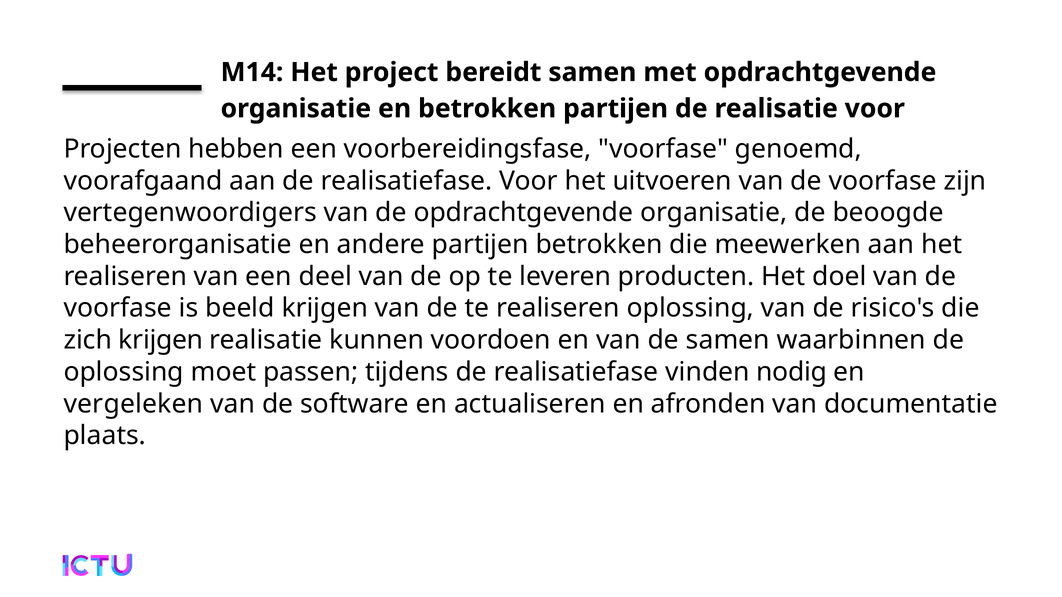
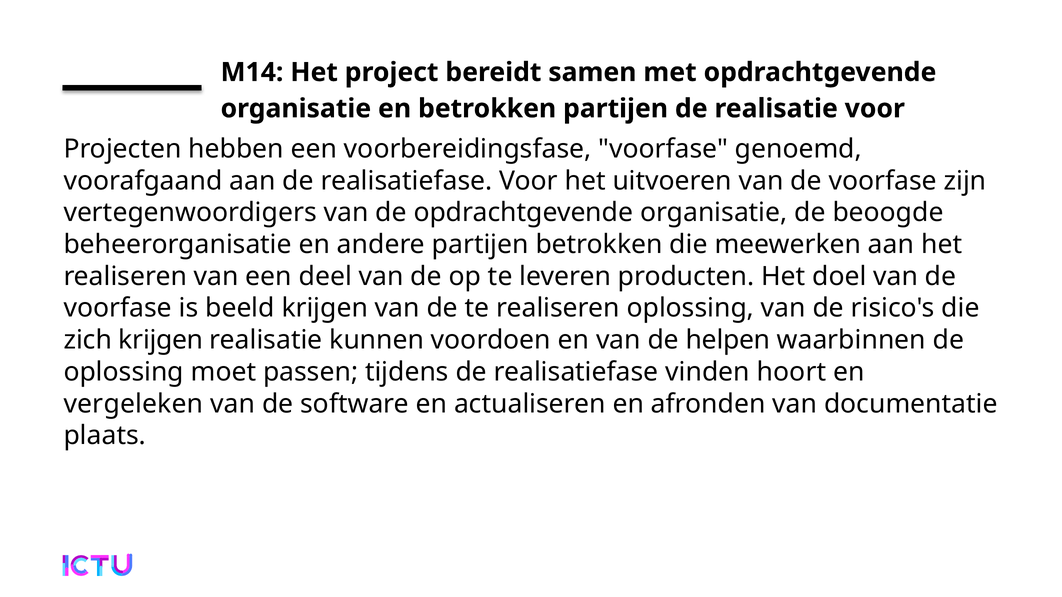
de samen: samen -> helpen
nodig: nodig -> hoort
